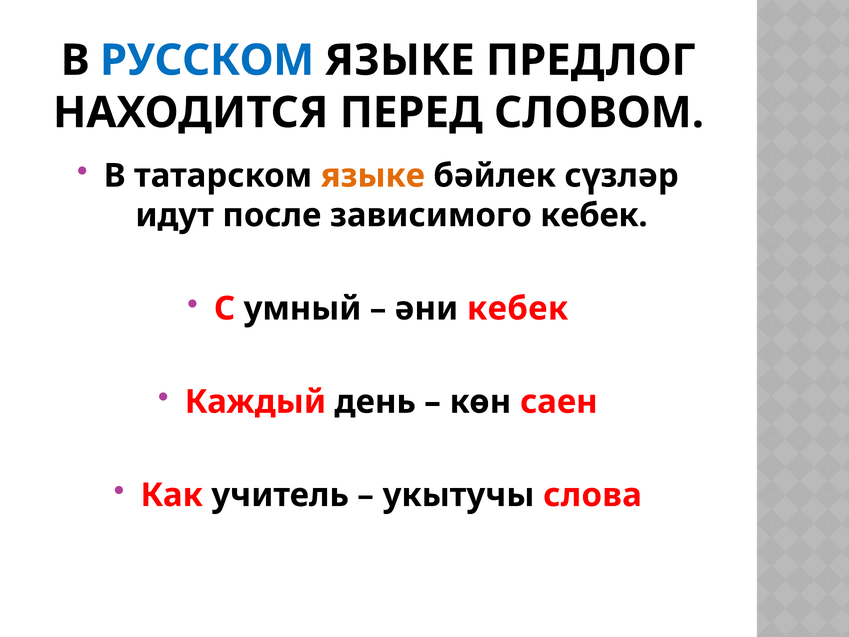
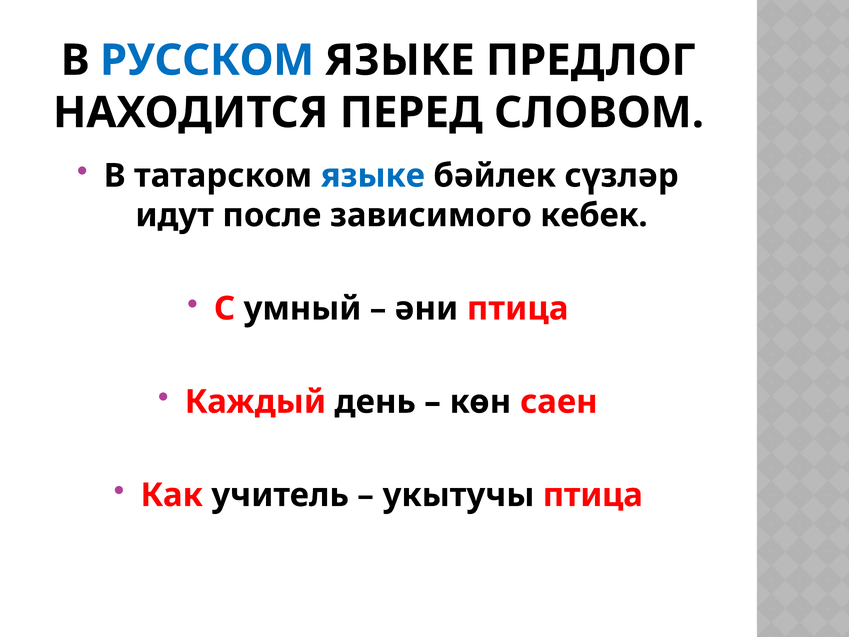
языке at (373, 176) colour: orange -> blue
әни кебек: кебек -> птица
укытучы слова: слова -> птица
